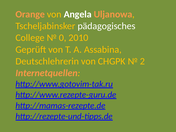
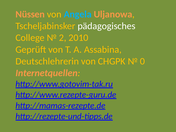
Orange: Orange -> Nüssen
Angela colour: white -> light blue
0: 0 -> 2
2: 2 -> 0
